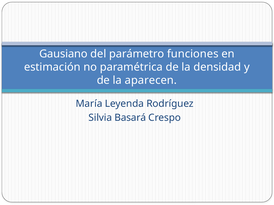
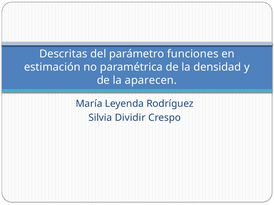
Gausiano: Gausiano -> Descritas
Basará: Basará -> Dividir
